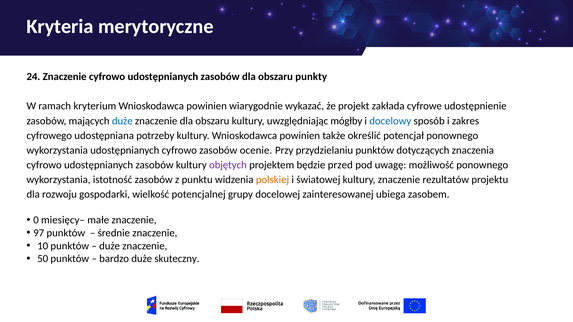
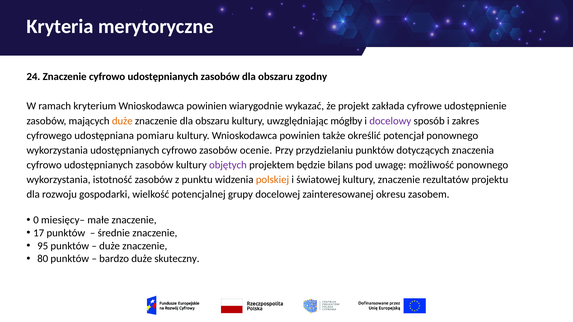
punkty: punkty -> zgodny
duże at (122, 121) colour: blue -> orange
docelowy colour: blue -> purple
potrzeby: potrzeby -> pomiaru
przed: przed -> bilans
ubiega: ubiega -> okresu
97: 97 -> 17
10: 10 -> 95
50: 50 -> 80
